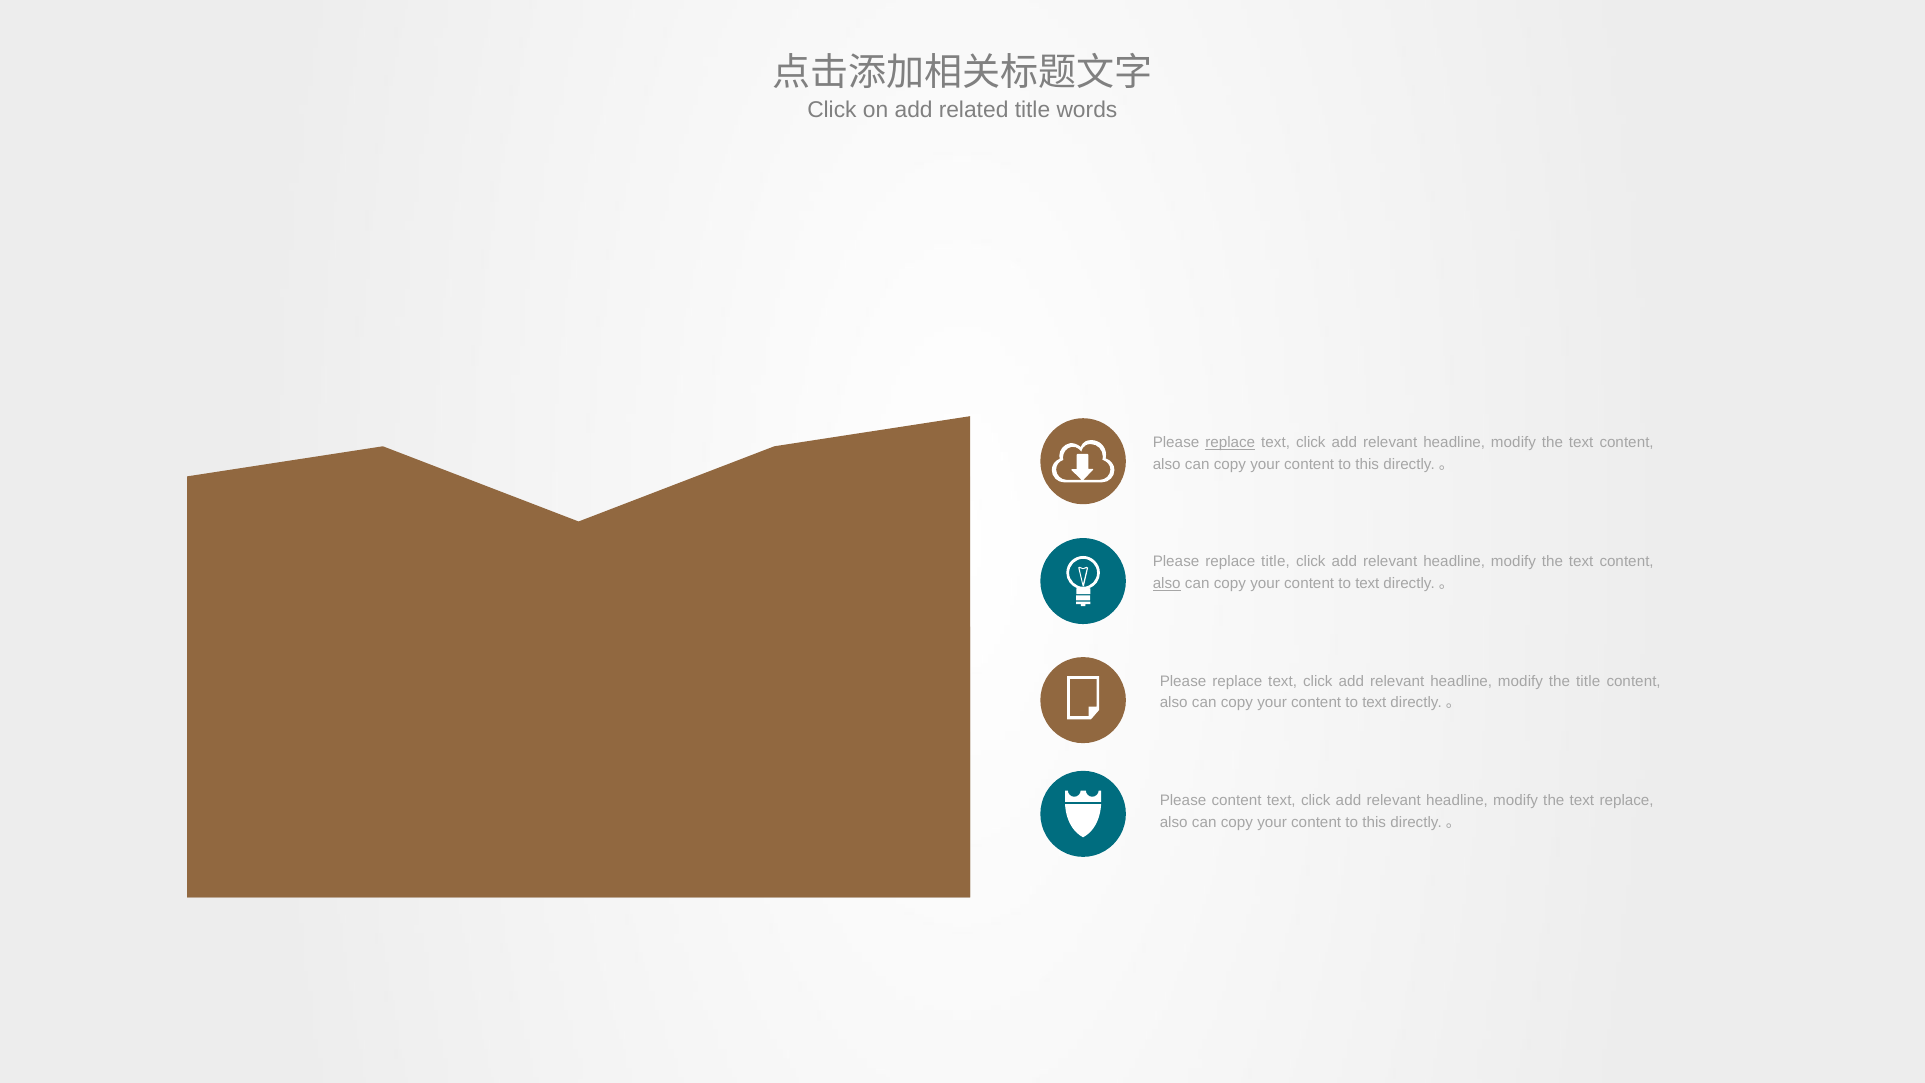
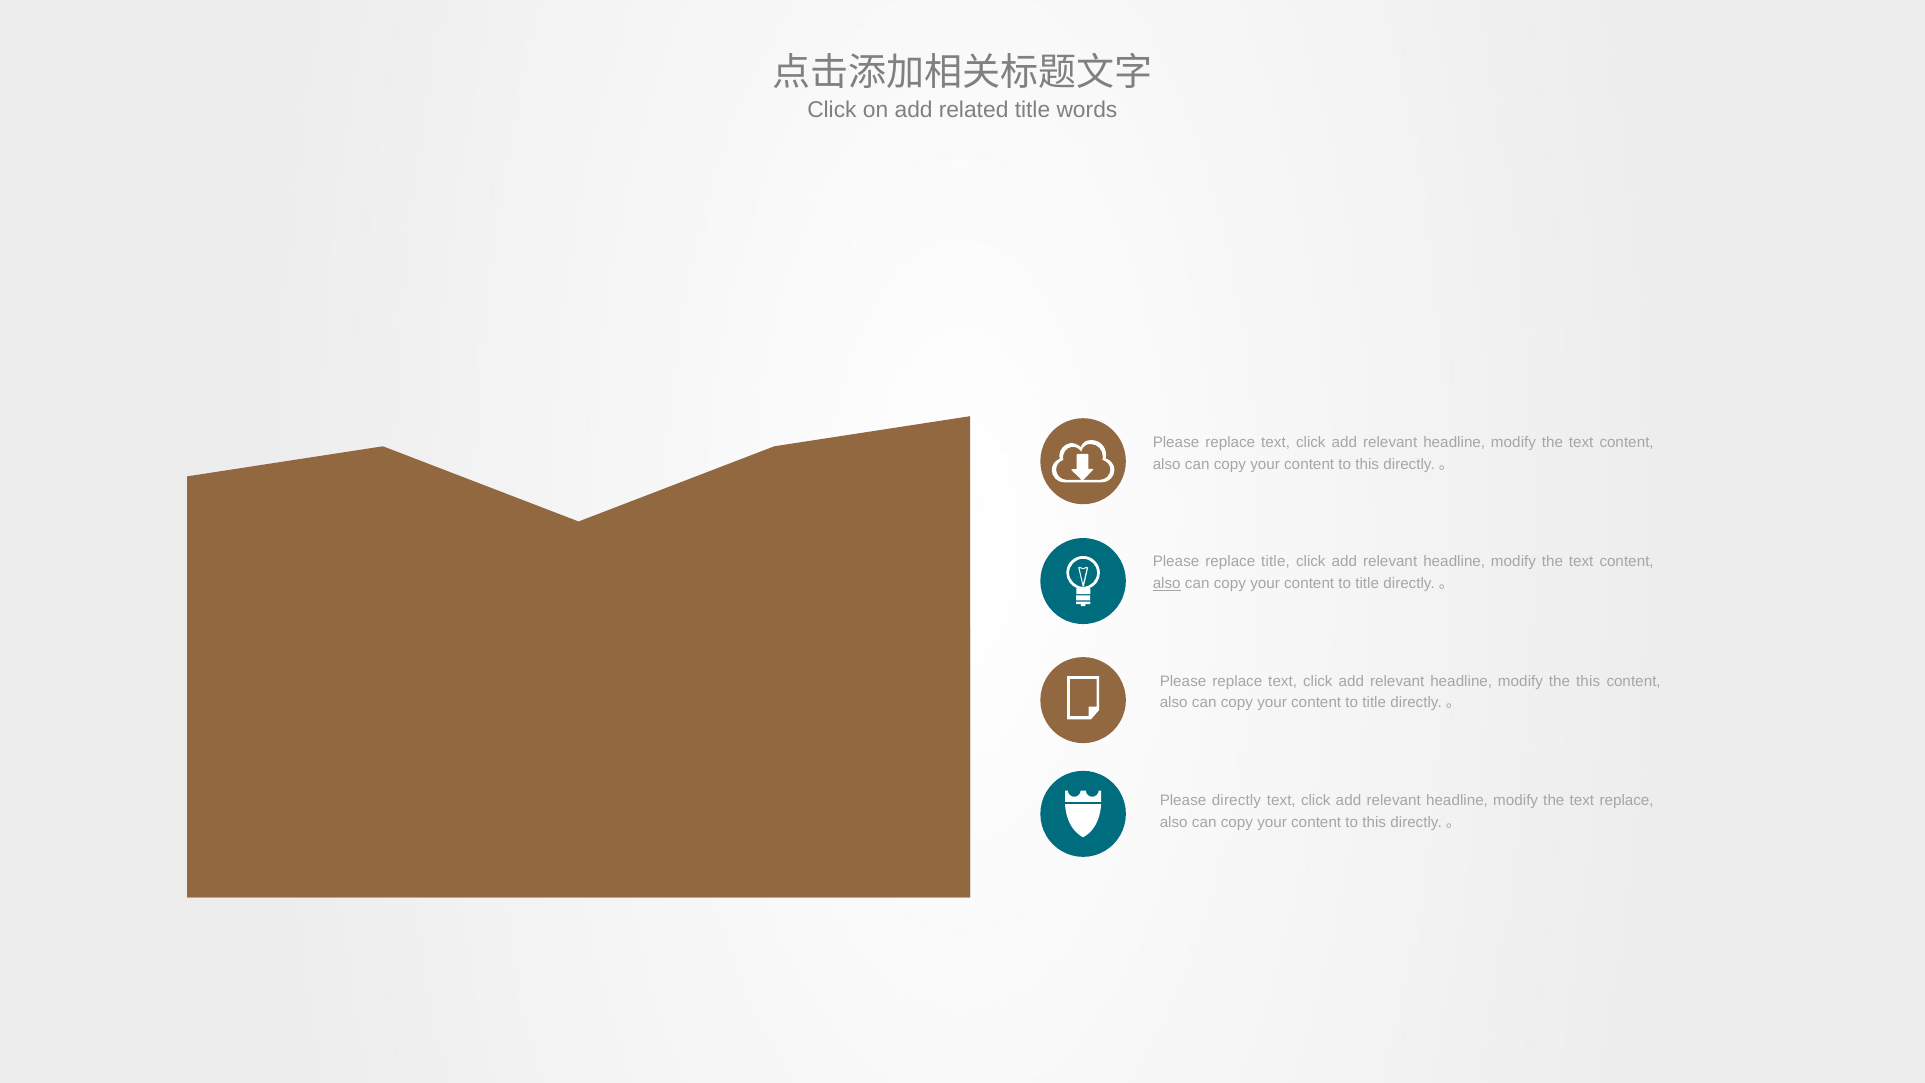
replace at (1230, 443) underline: present -> none
text at (1367, 584): text -> title
the title: title -> this
text at (1374, 703): text -> title
Please content: content -> directly
